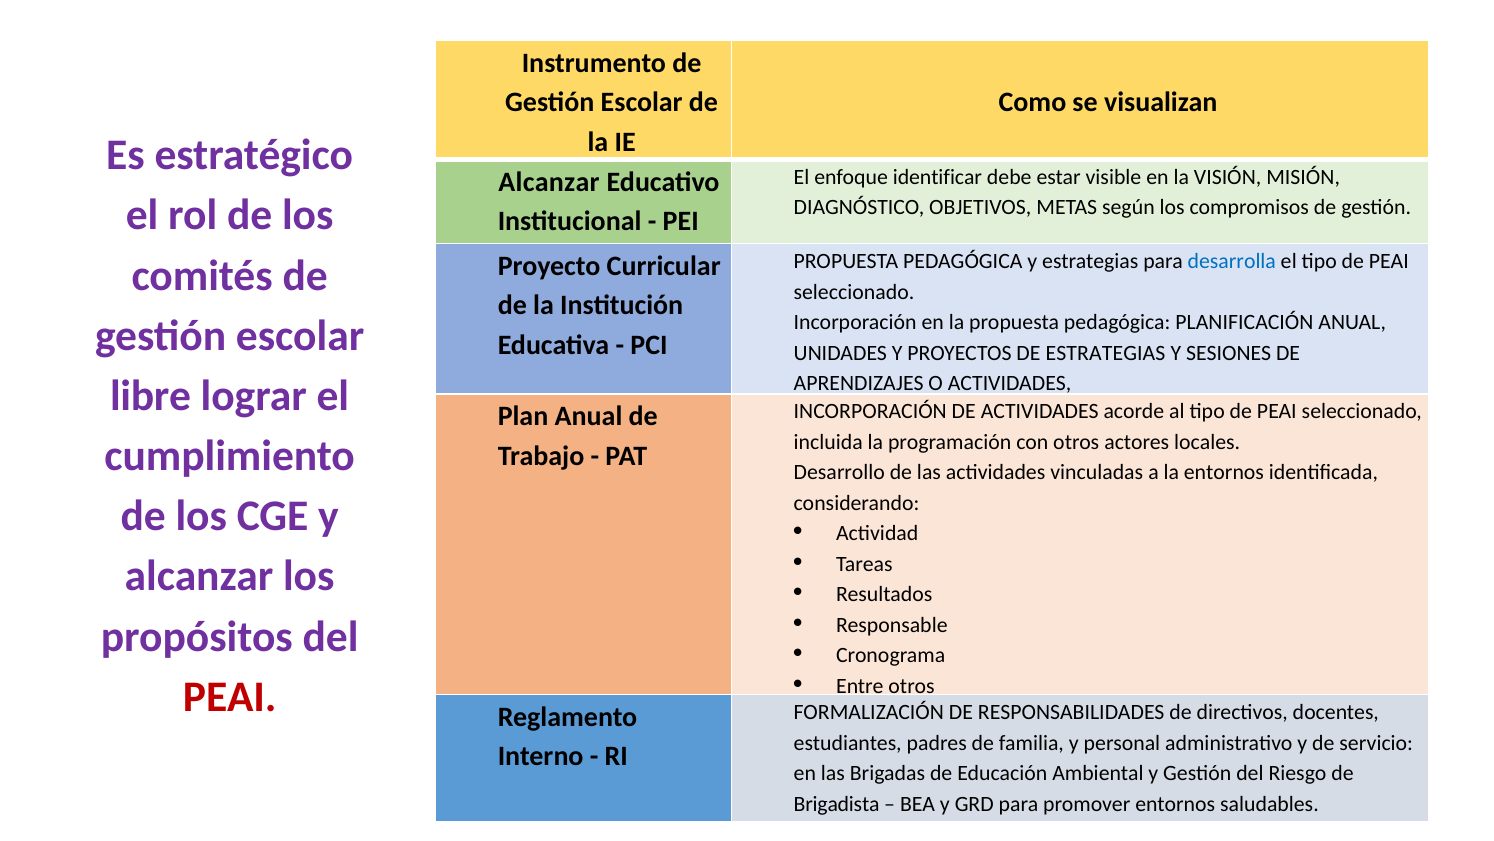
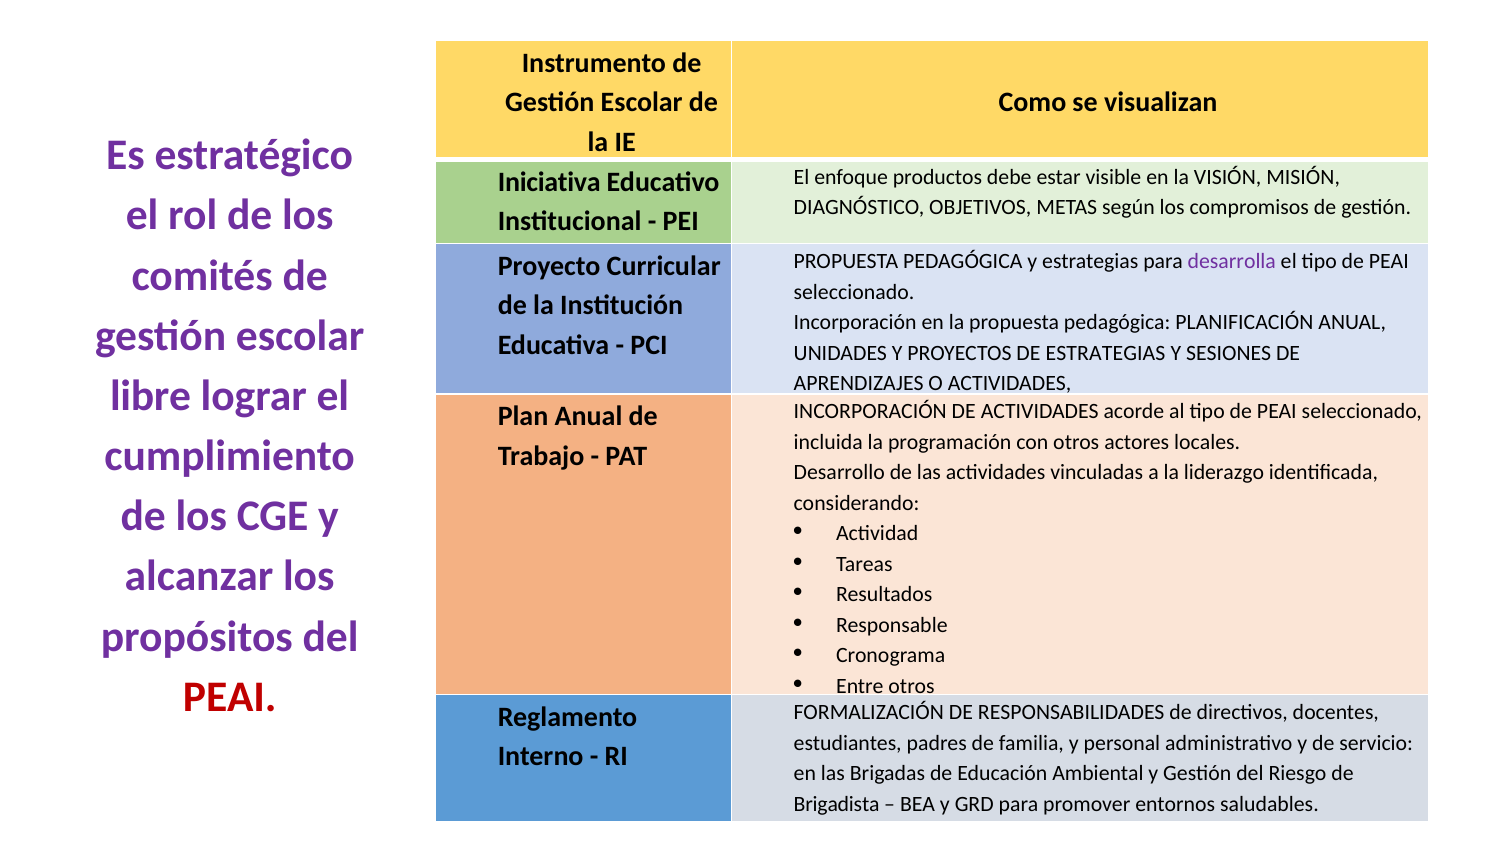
identificar: identificar -> productos
Alcanzar at (549, 182): Alcanzar -> Iniciativa
desarrolla colour: blue -> purple
la entornos: entornos -> liderazgo
